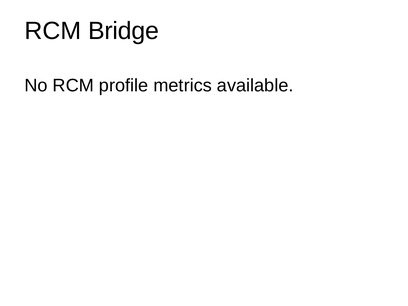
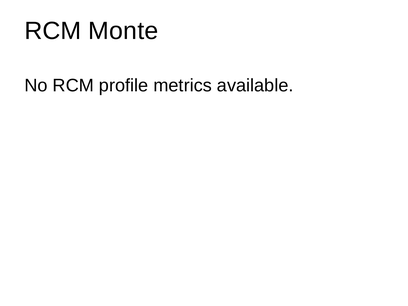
Bridge: Bridge -> Monte
